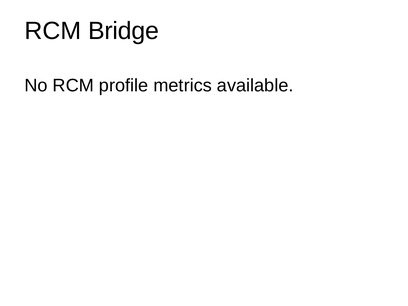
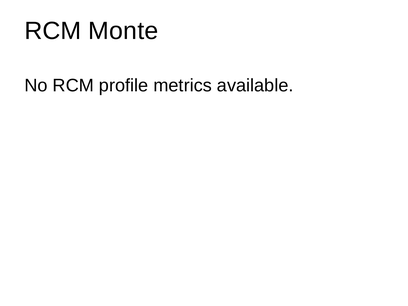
Bridge: Bridge -> Monte
